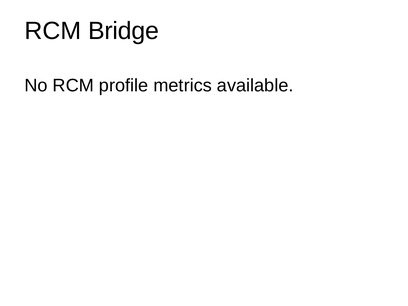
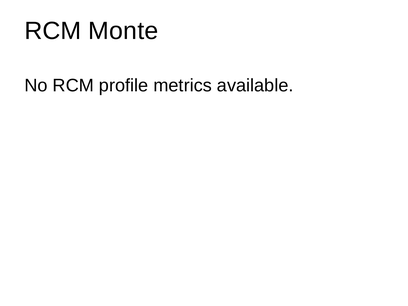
Bridge: Bridge -> Monte
